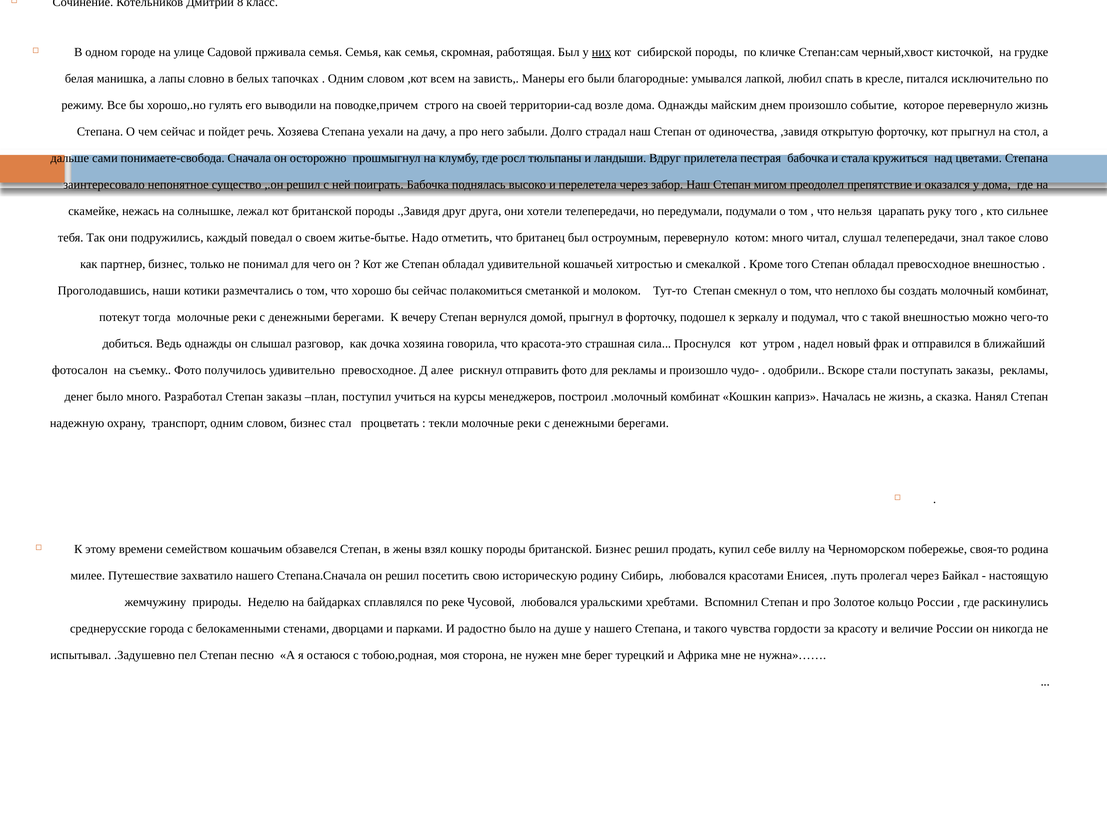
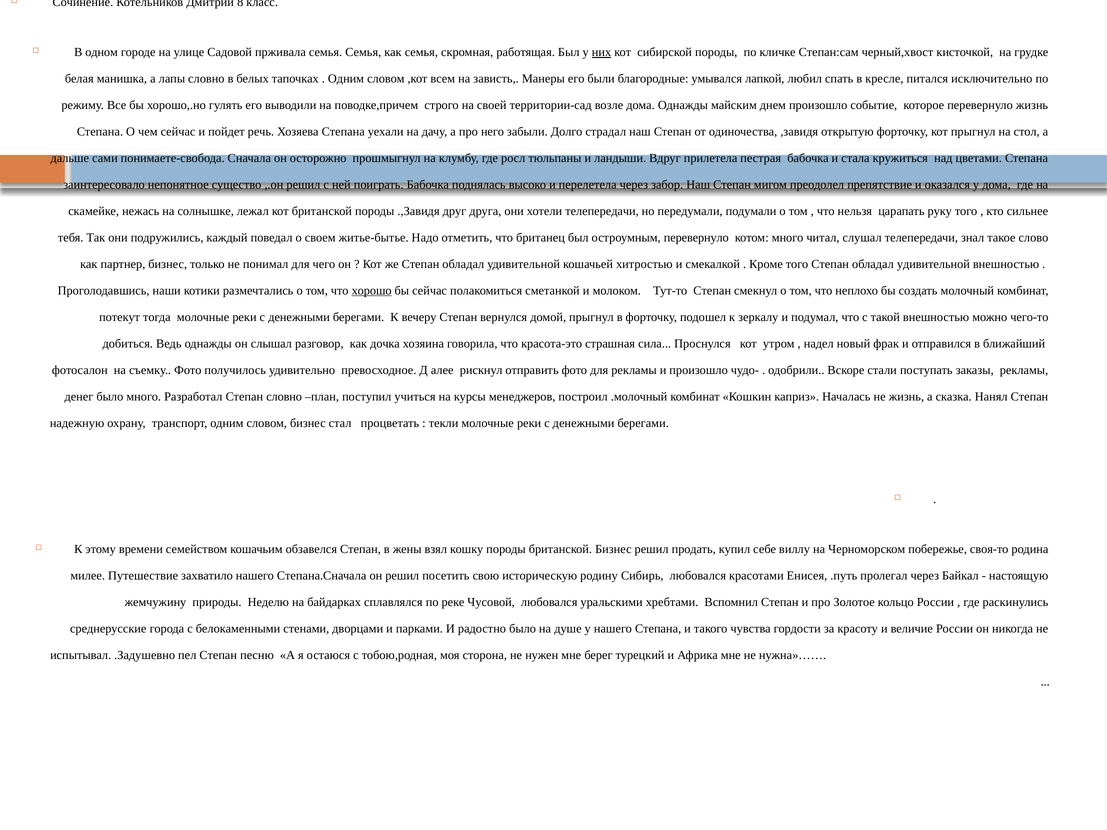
того Степан обладал превосходное: превосходное -> удивительной
хорошо underline: none -> present
Степан заказы: заказы -> словно
